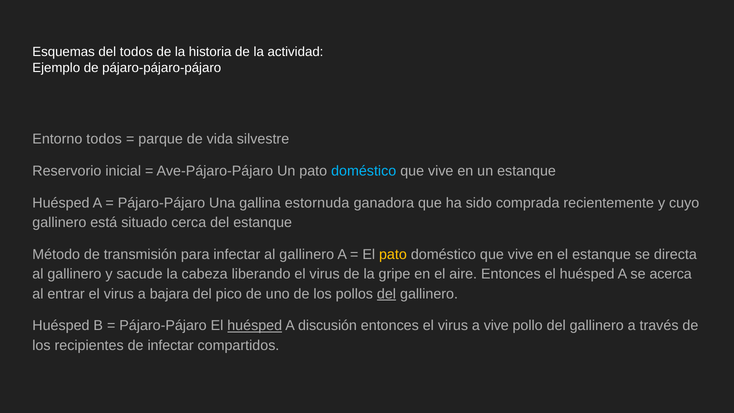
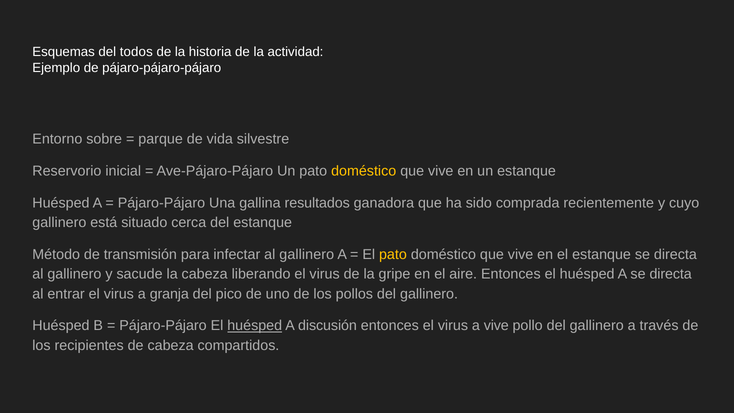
Entorno todos: todos -> sobre
doméstico at (364, 171) colour: light blue -> yellow
estornuda: estornuda -> resultados
A se acerca: acerca -> directa
bajara: bajara -> granja
del at (387, 294) underline: present -> none
de infectar: infectar -> cabeza
